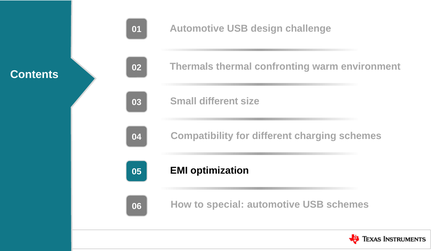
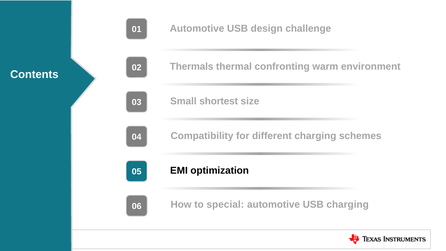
Small different: different -> shortest
USB schemes: schemes -> charging
